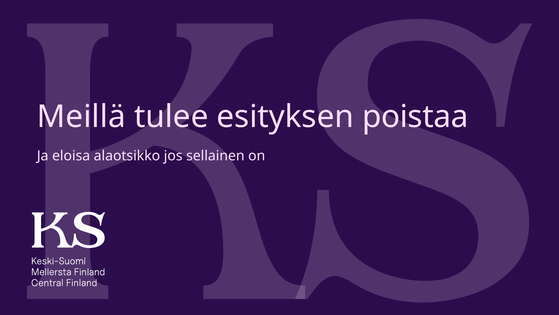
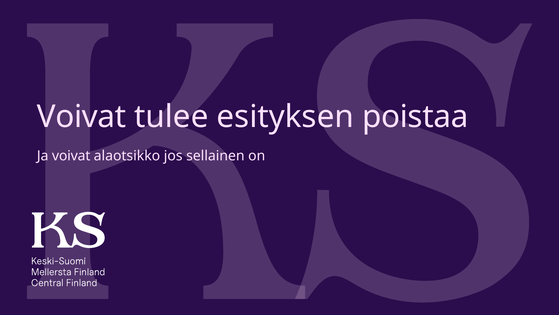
Meillä at (81, 117): Meillä -> Voivat
Ja eloisa: eloisa -> voivat
